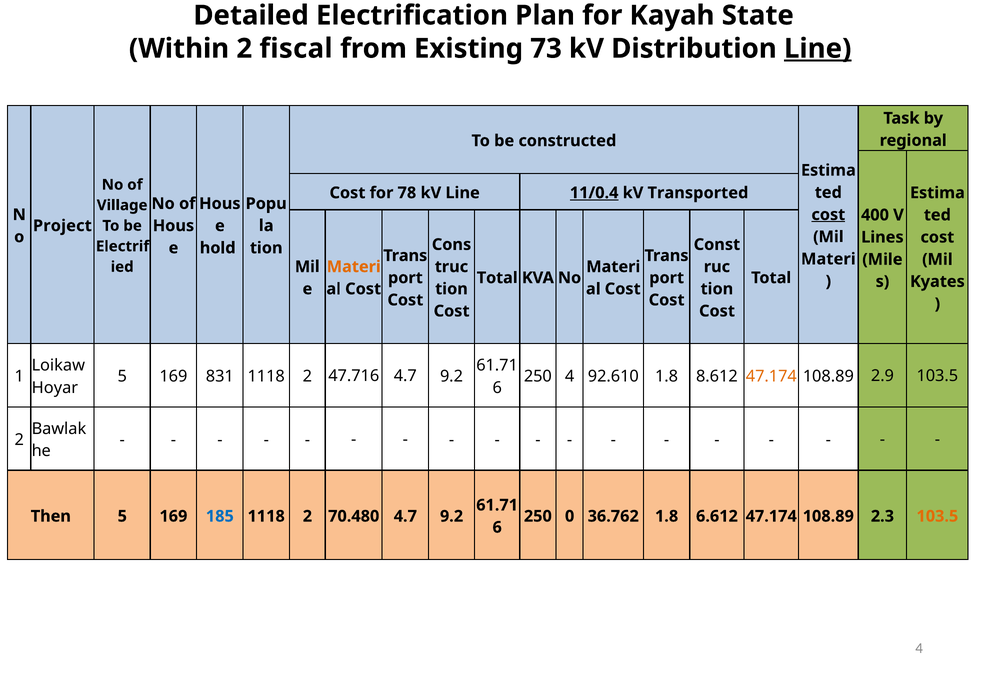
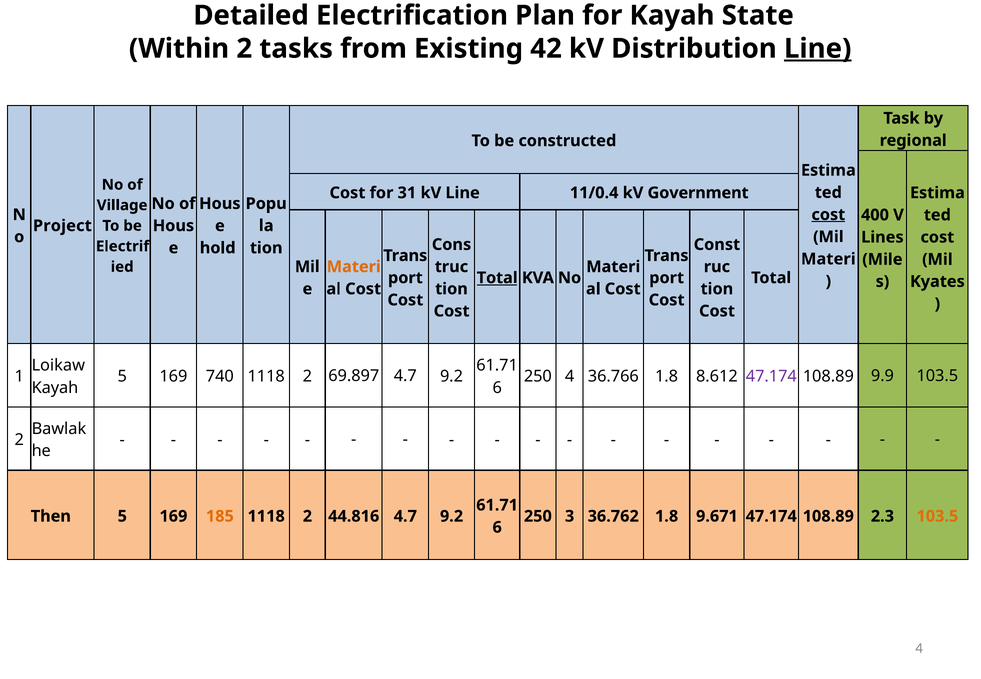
fiscal: fiscal -> tasks
73: 73 -> 42
78: 78 -> 31
11/0.4 underline: present -> none
Transported: Transported -> Government
Total at (497, 278) underline: none -> present
831: 831 -> 740
47.716: 47.716 -> 69.897
92.610: 92.610 -> 36.766
47.174 at (771, 377) colour: orange -> purple
2.9: 2.9 -> 9.9
Hoyar at (55, 388): Hoyar -> Kayah
185 colour: blue -> orange
70.480: 70.480 -> 44.816
0: 0 -> 3
6.612: 6.612 -> 9.671
